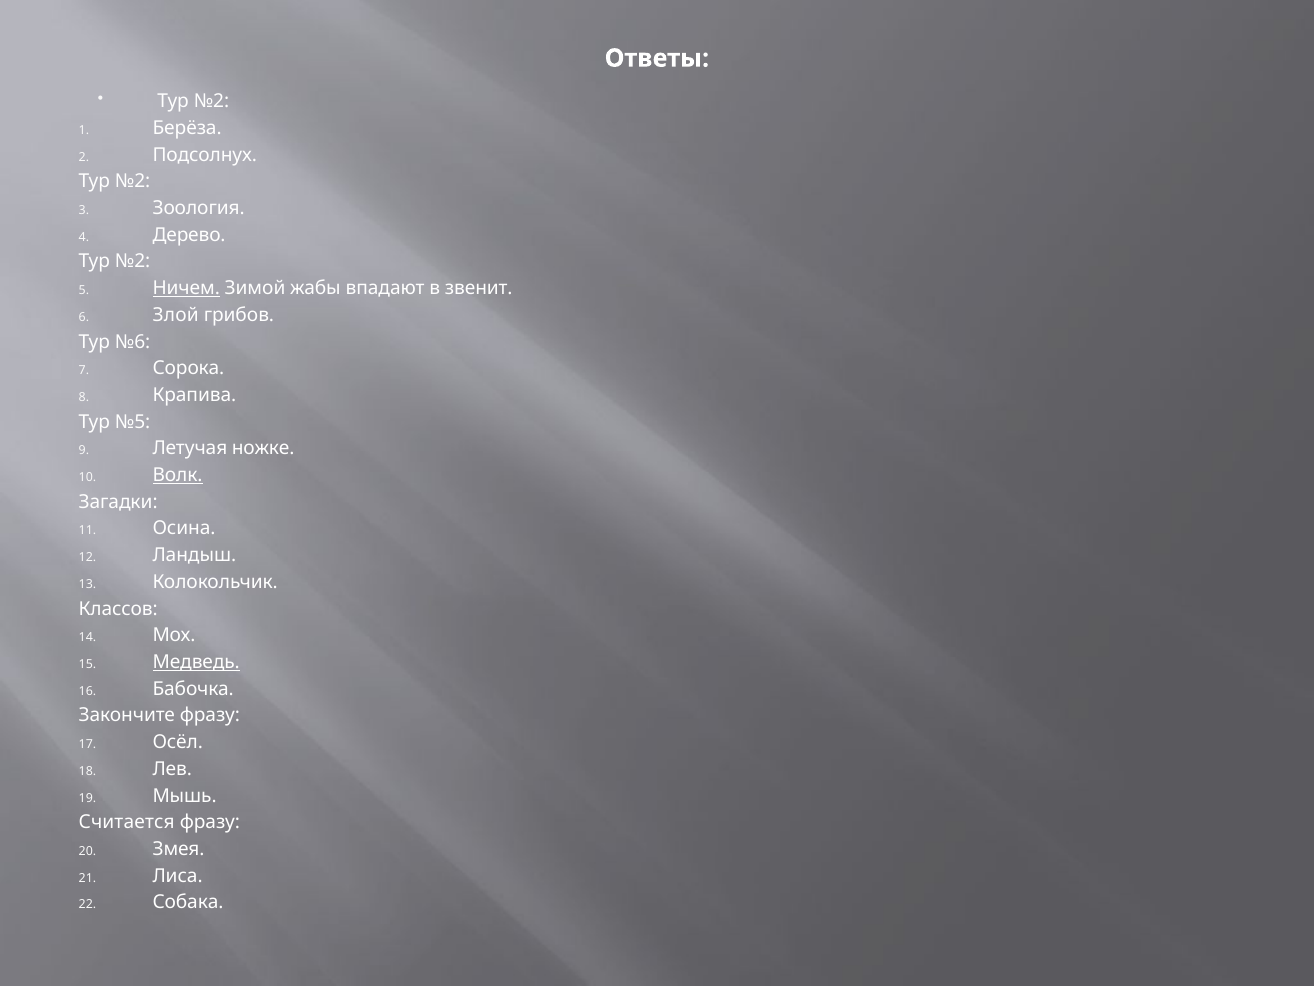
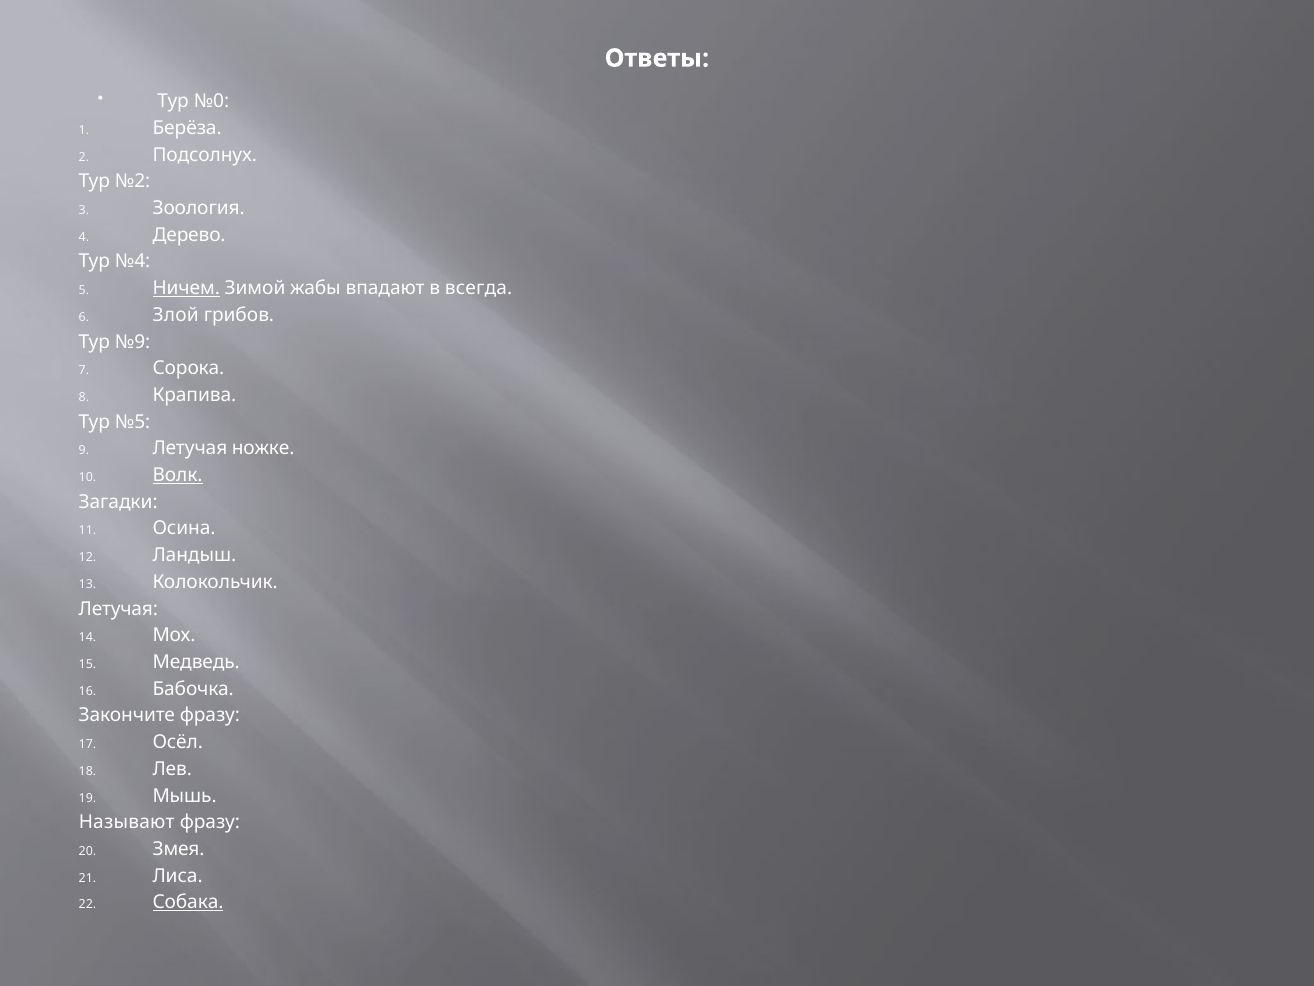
№2 at (211, 101): №2 -> №0
№2 at (133, 261): №2 -> №4
звенит: звенит -> всегда
№6: №6 -> №9
Классов at (118, 608): Классов -> Летучая
Медведь underline: present -> none
Считается: Считается -> Называют
Собака underline: none -> present
